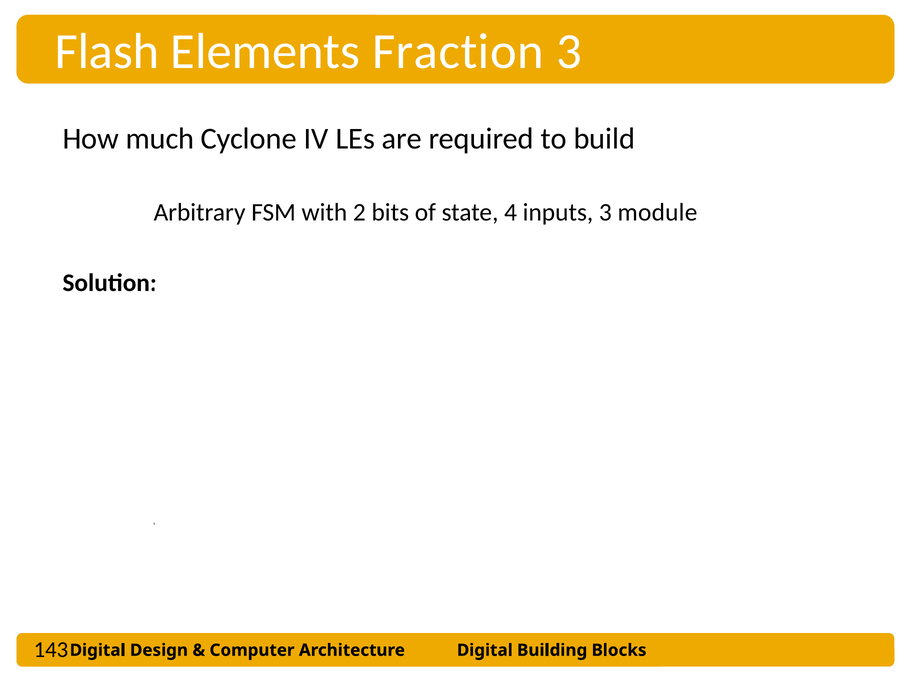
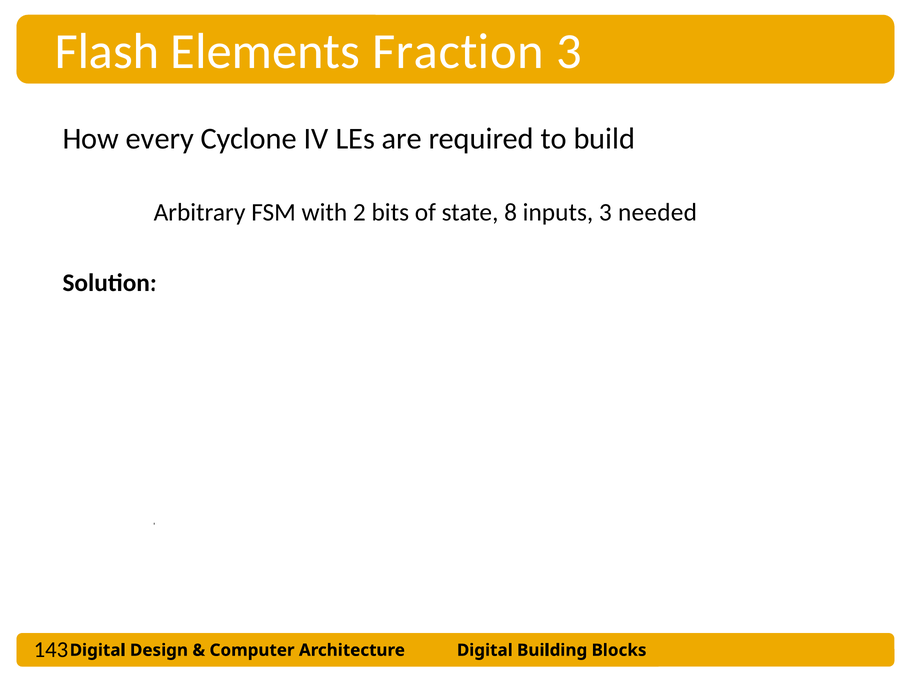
much: much -> every
state 4: 4 -> 8
3 module: module -> needed
